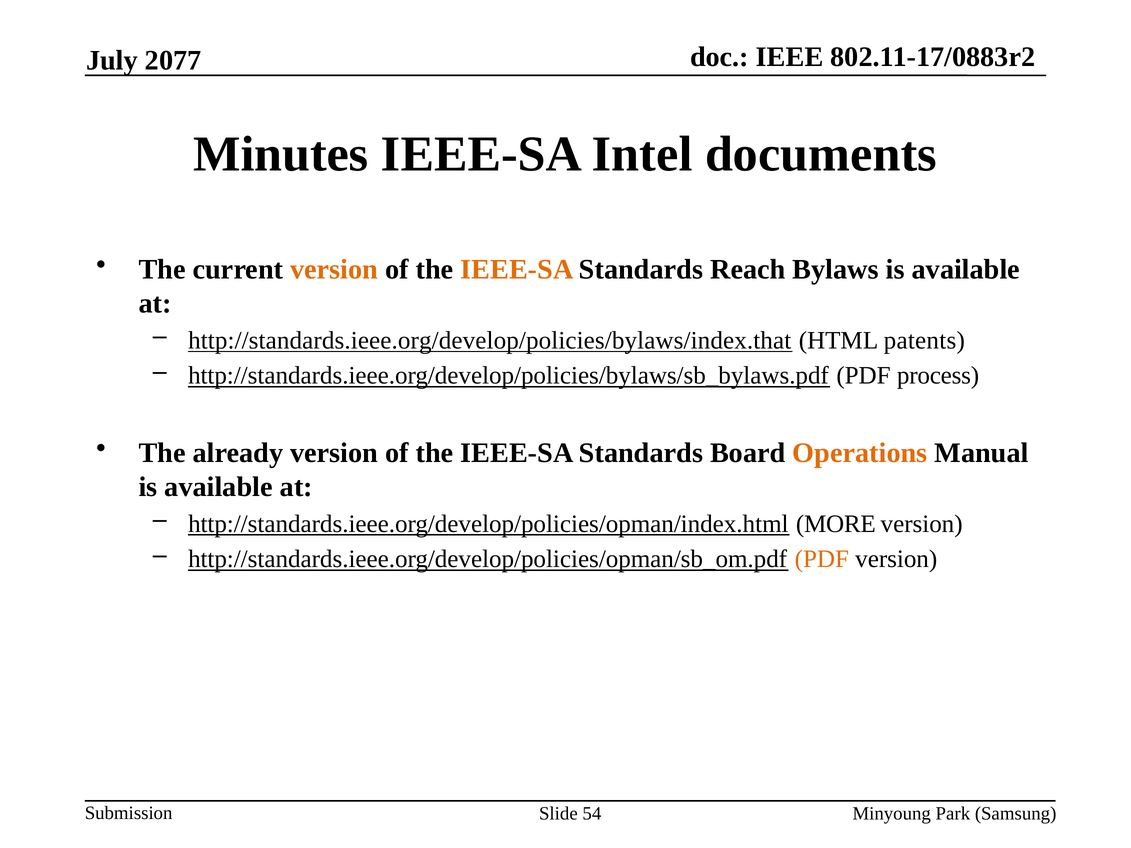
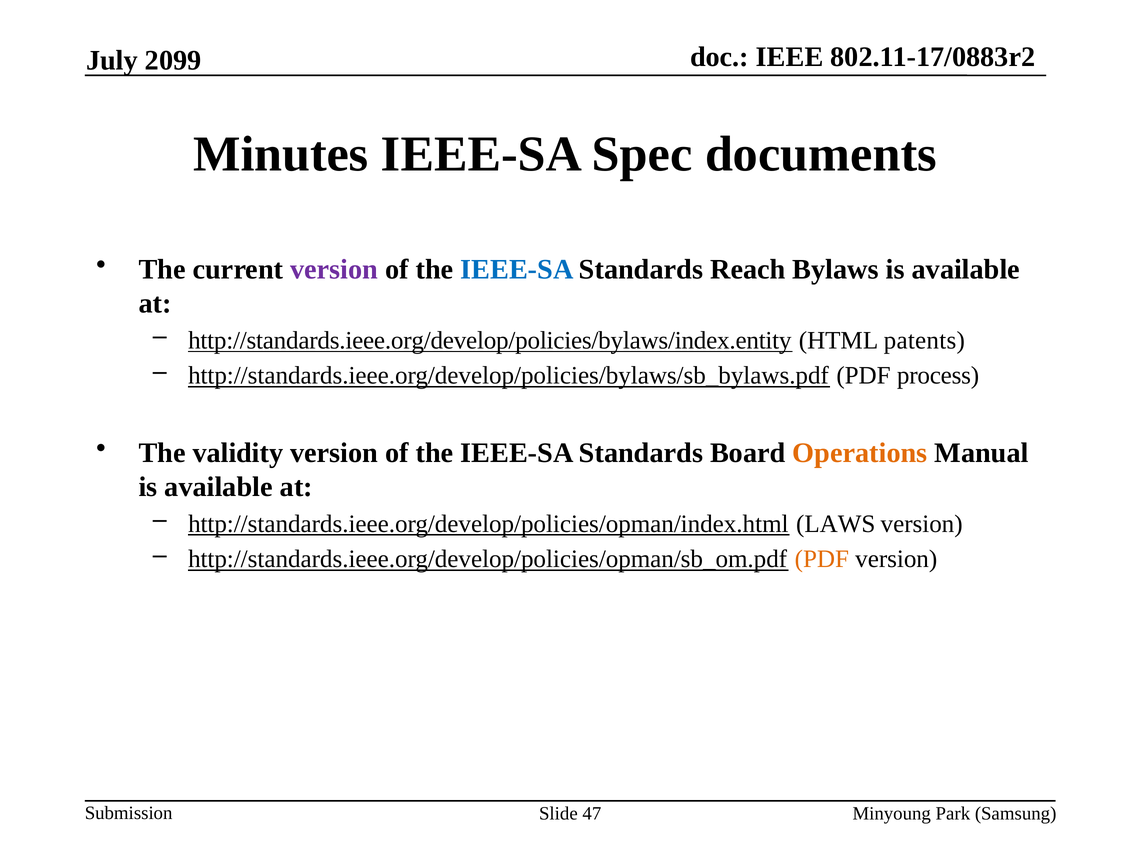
2077: 2077 -> 2099
Intel: Intel -> Spec
version at (334, 270) colour: orange -> purple
IEEE-SA at (517, 270) colour: orange -> blue
http://standards.ieee.org/develop/policies/bylaws/index.that: http://standards.ieee.org/develop/policies/bylaws/index.that -> http://standards.ieee.org/develop/policies/bylaws/index.entity
already: already -> validity
MORE: MORE -> LAWS
54: 54 -> 47
